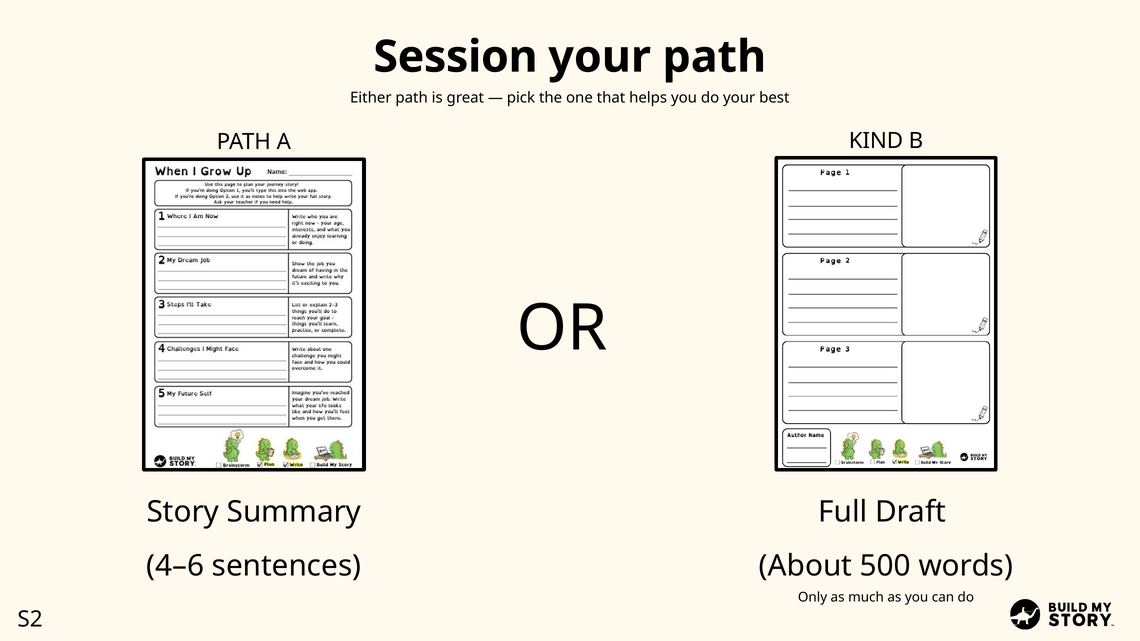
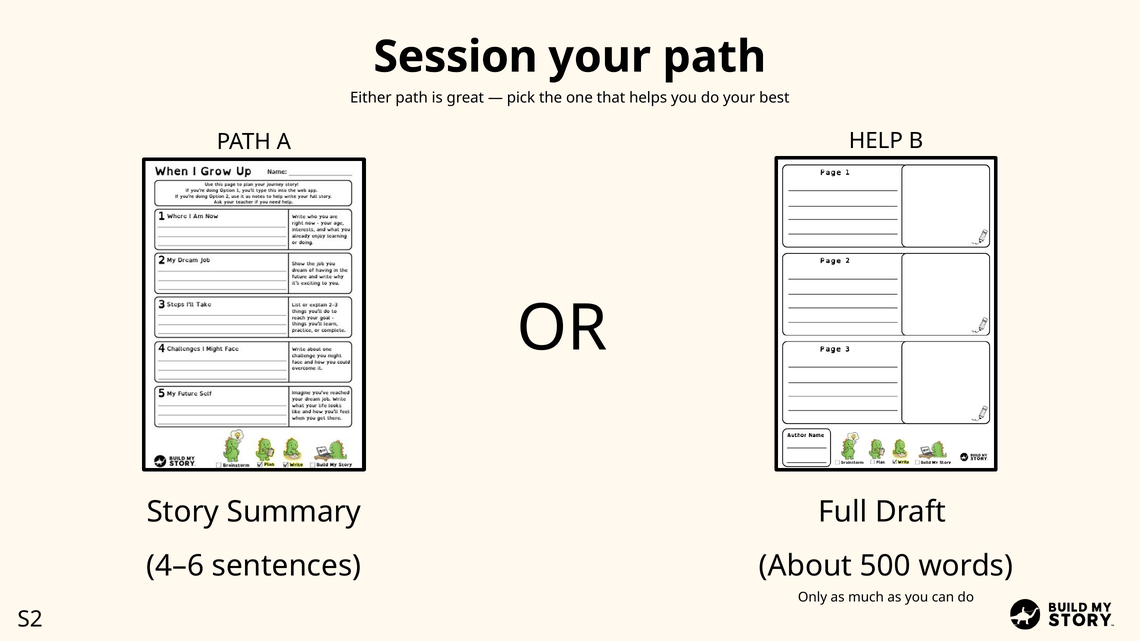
KIND: KIND -> HELP
